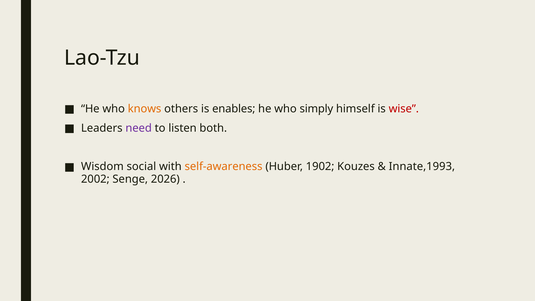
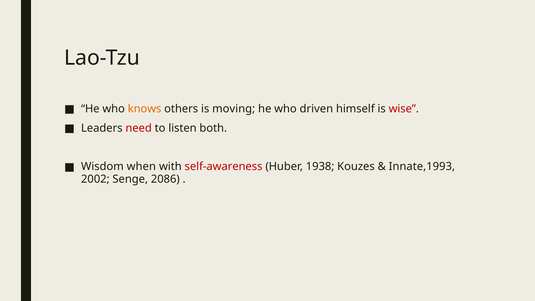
enables: enables -> moving
simply: simply -> driven
need colour: purple -> red
social: social -> when
self-awareness colour: orange -> red
1902: 1902 -> 1938
2026: 2026 -> 2086
